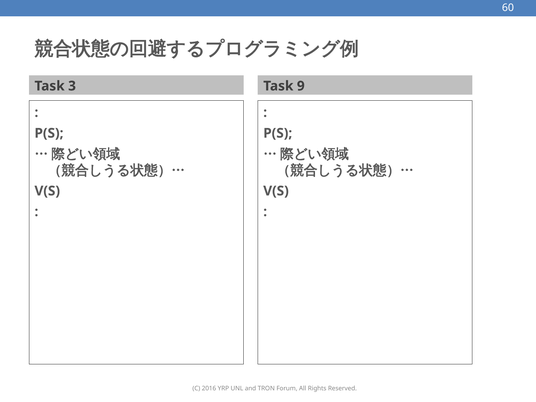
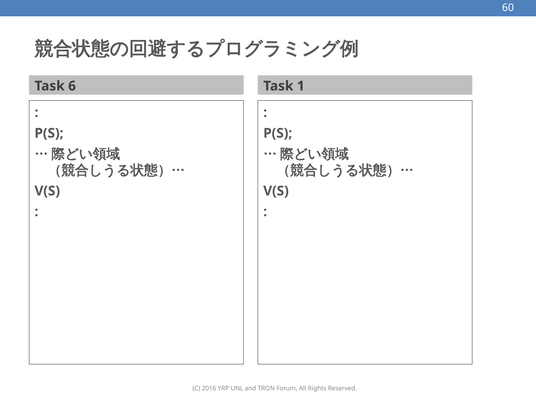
3: 3 -> 6
9: 9 -> 1
